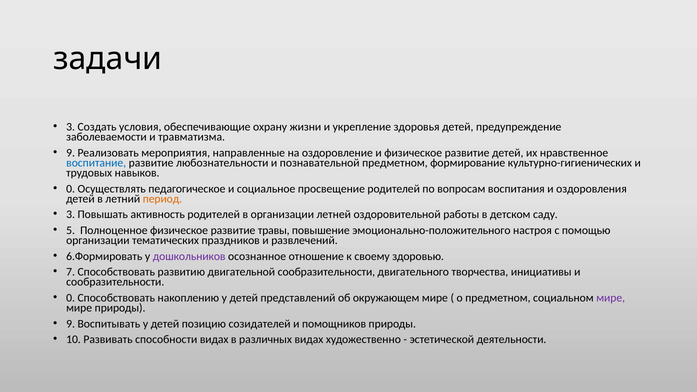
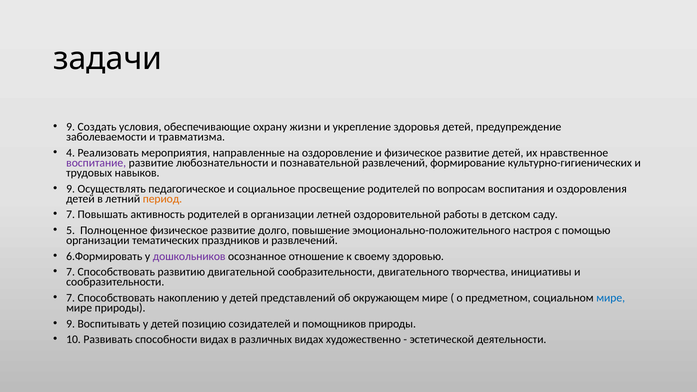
3 at (71, 127): 3 -> 9
9 at (71, 153): 9 -> 4
воспитание colour: blue -> purple
познавательной предметном: предметном -> развлечений
0 at (71, 189): 0 -> 9
3 at (71, 215): 3 -> 7
травы: травы -> долго
0 at (71, 298): 0 -> 7
мире at (611, 298) colour: purple -> blue
